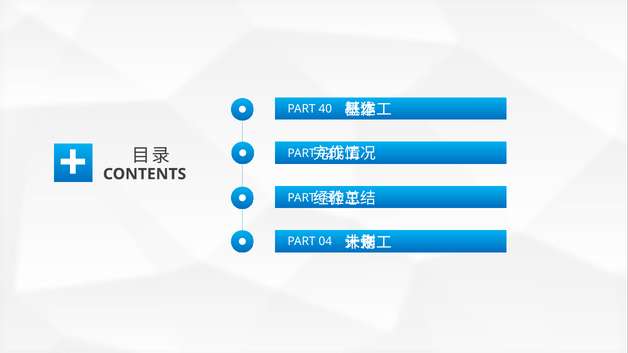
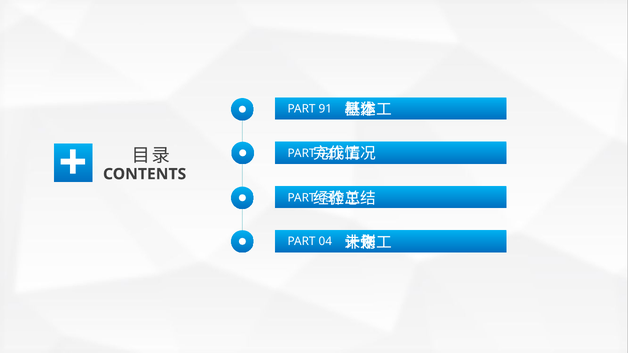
40: 40 -> 91
